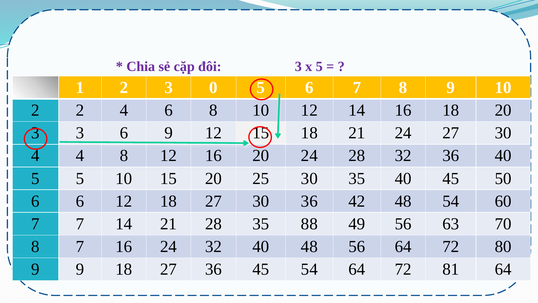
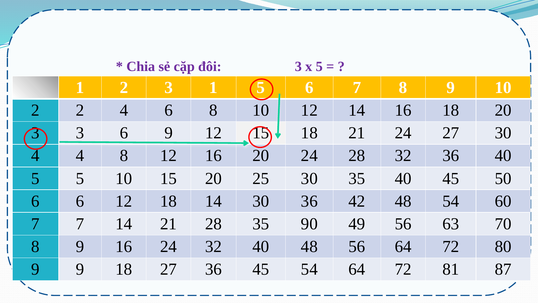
3 0: 0 -> 1
12 18 27: 27 -> 14
88: 88 -> 90
7 at (80, 246): 7 -> 9
81 64: 64 -> 87
